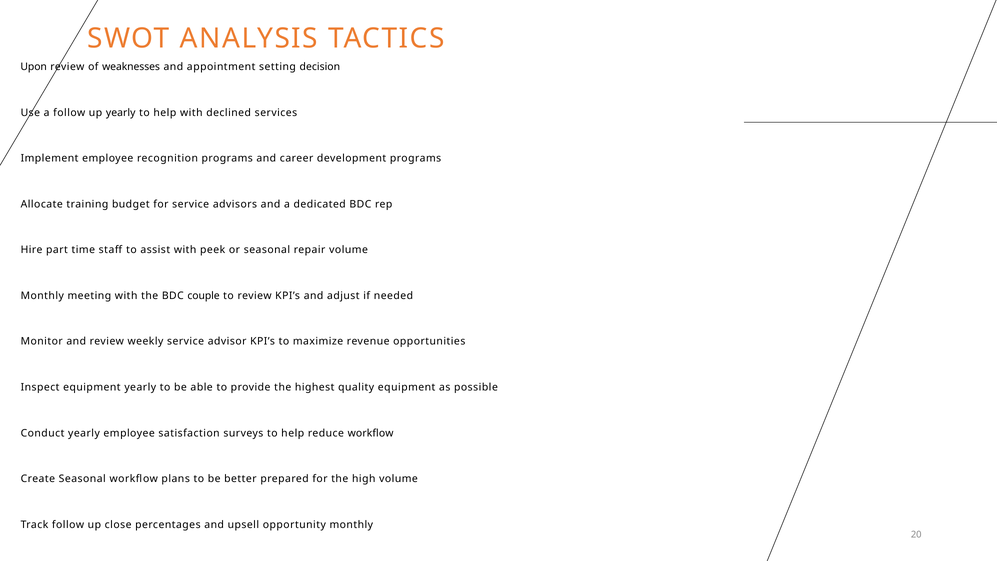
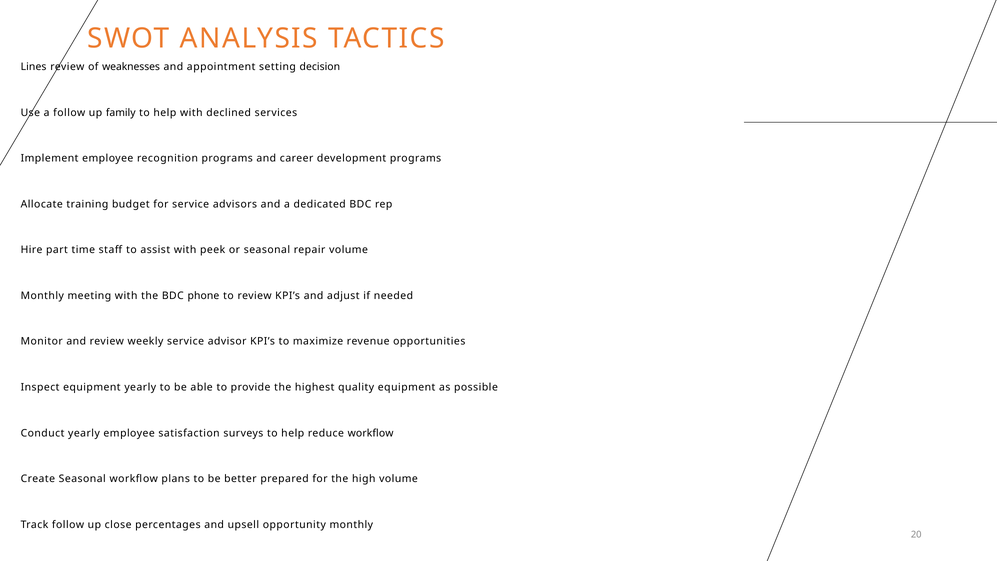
Upon: Upon -> Lines
up yearly: yearly -> family
couple: couple -> phone
